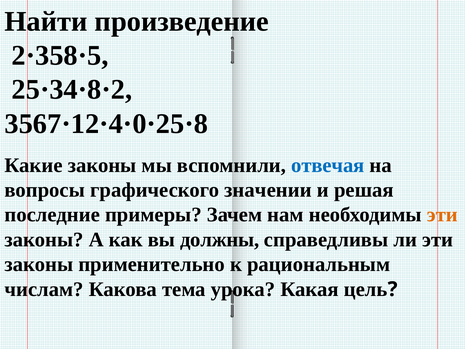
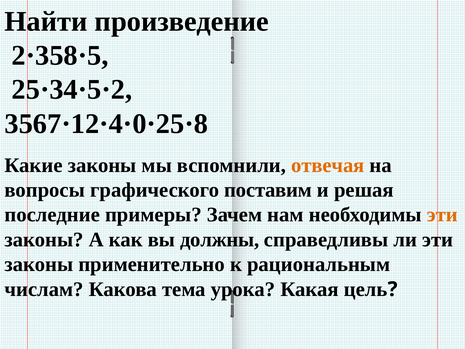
25·34·8·2: 25·34·8·2 -> 25·34·5·2
отвечая colour: blue -> orange
значении: значении -> поставим
